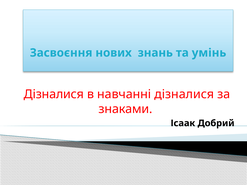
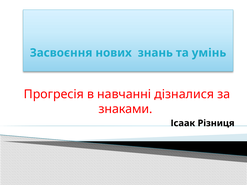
Дізналися at (54, 94): Дізналися -> Прогресія
Добрий: Добрий -> Різниця
